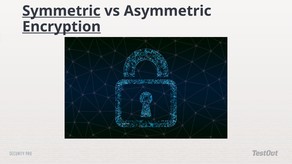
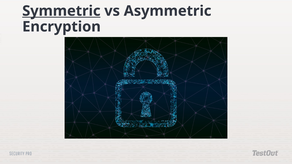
Encryption underline: present -> none
